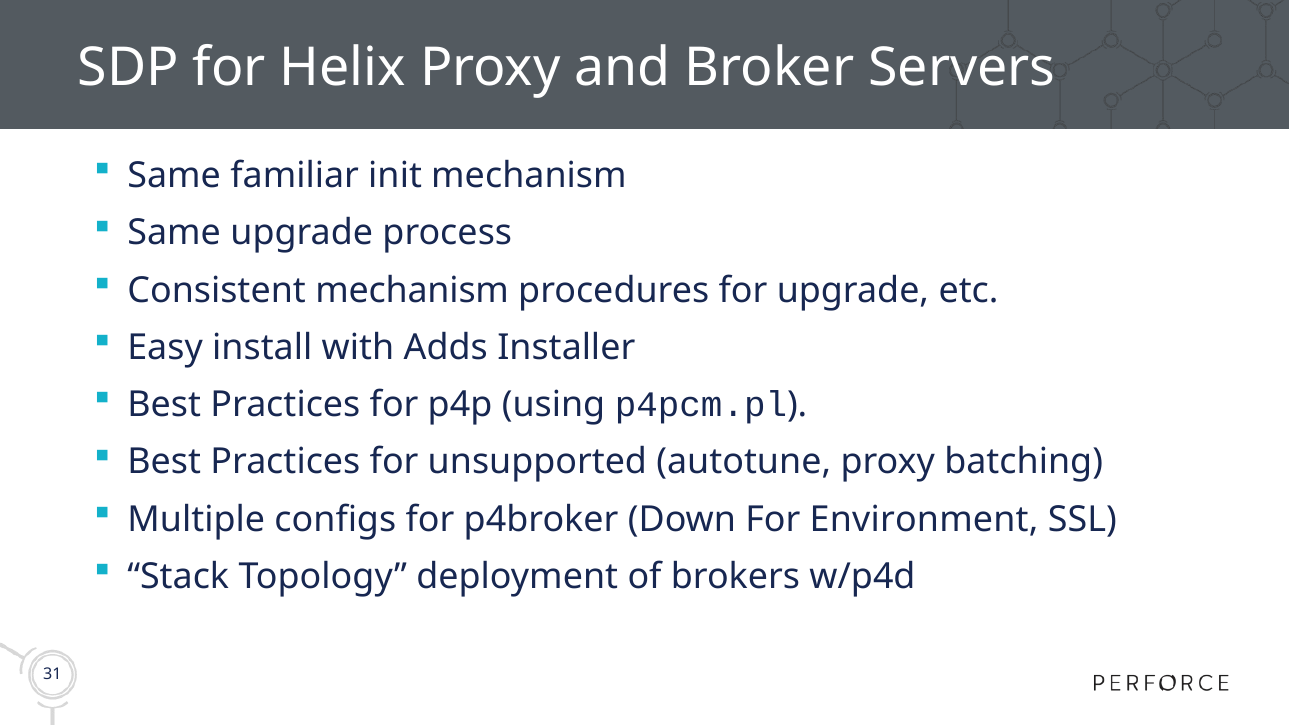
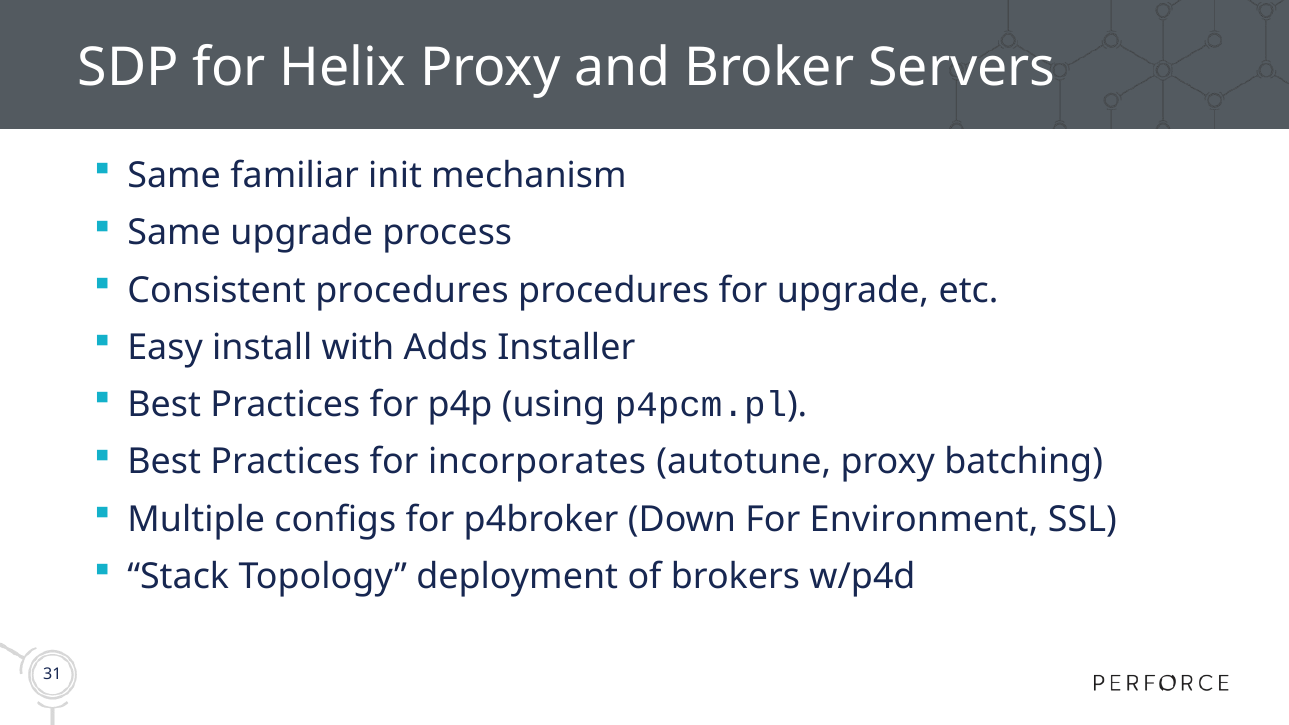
Consistent mechanism: mechanism -> procedures
unsupported: unsupported -> incorporates
